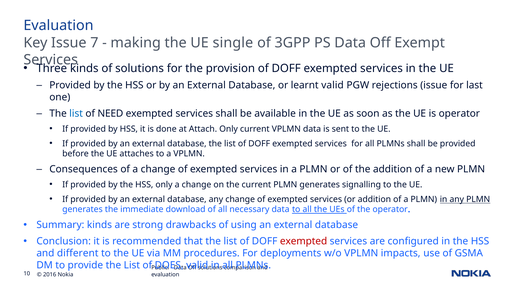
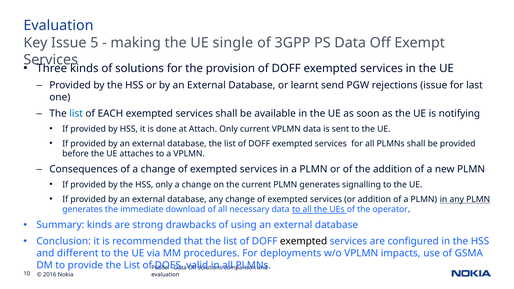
7: 7 -> 5
learnt valid: valid -> send
NEED: NEED -> EACH
is operator: operator -> notifying
exempted at (304, 241) colour: red -> black
